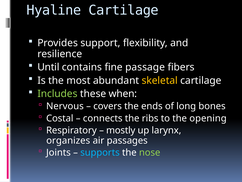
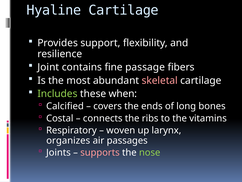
Until: Until -> Joint
skeletal colour: yellow -> pink
Nervous: Nervous -> Calcified
opening: opening -> vitamins
mostly: mostly -> woven
supports colour: light blue -> pink
